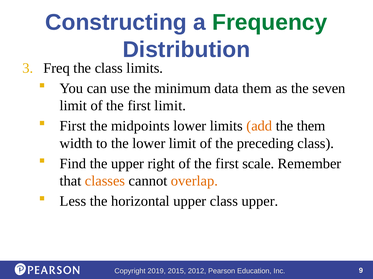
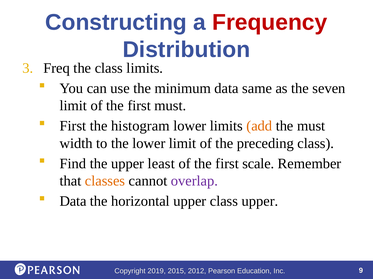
Frequency colour: green -> red
data them: them -> same
first limit: limit -> must
midpoints: midpoints -> histogram
the them: them -> must
right: right -> least
overlap colour: orange -> purple
Less at (73, 202): Less -> Data
